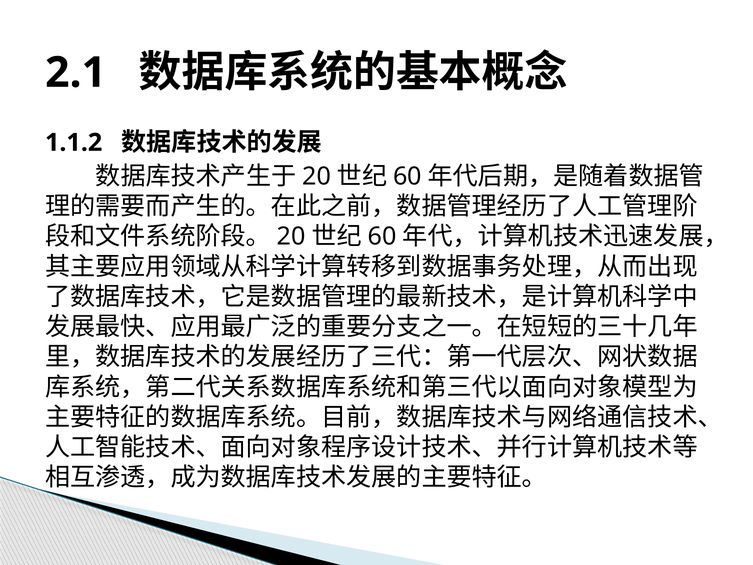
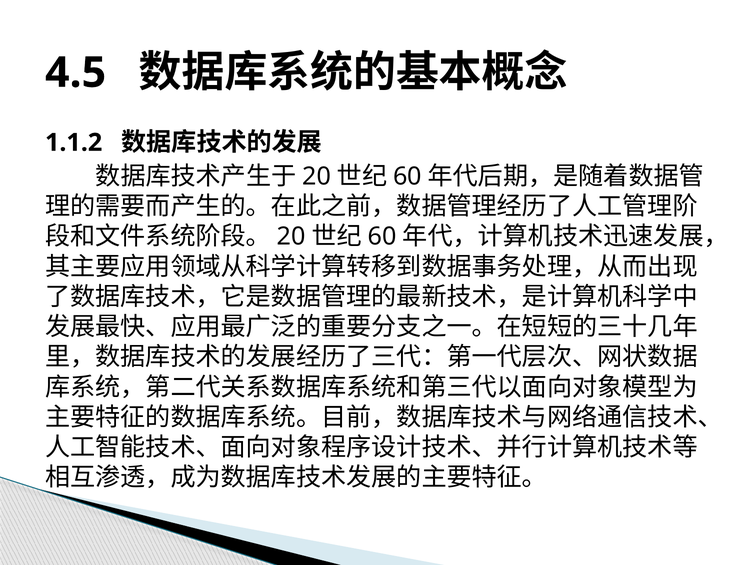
2.1: 2.1 -> 4.5
